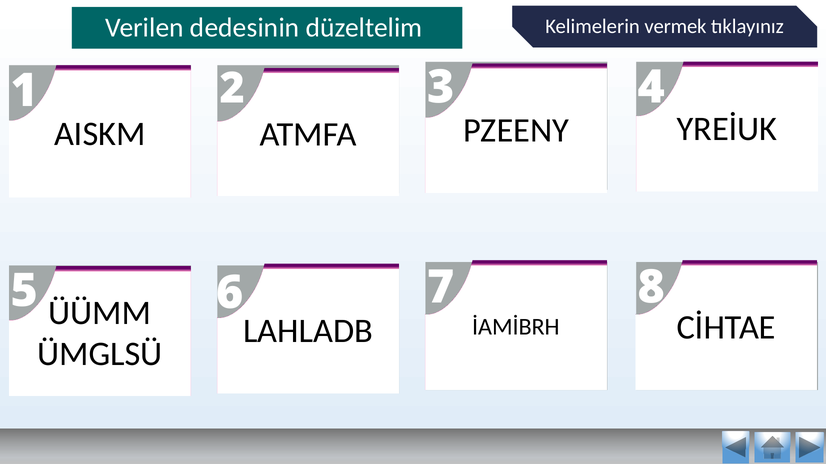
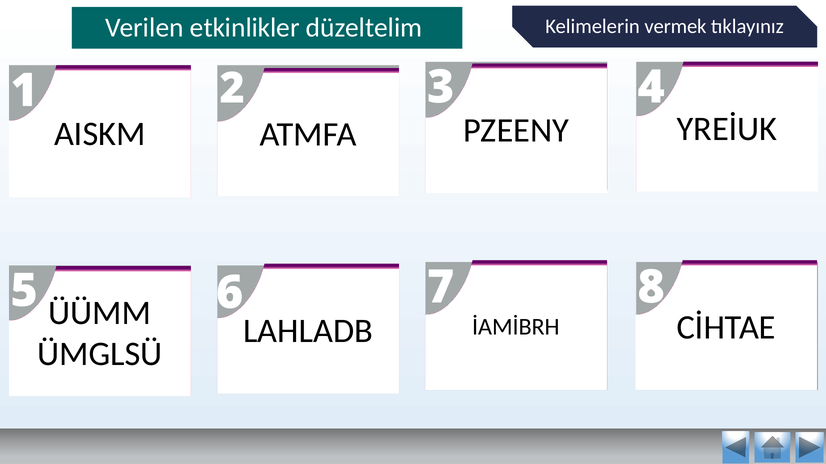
dedesinin: dedesinin -> etkinlikler
